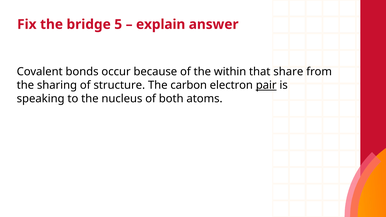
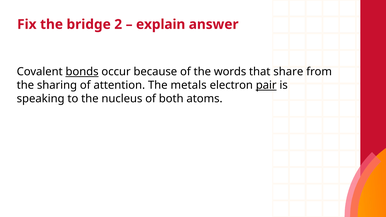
5: 5 -> 2
bonds underline: none -> present
within: within -> words
structure: structure -> attention
carbon: carbon -> metals
